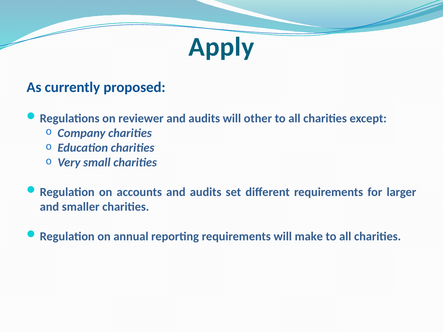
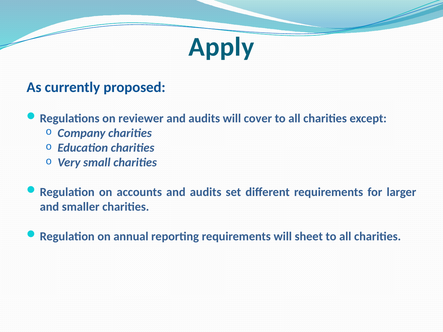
other: other -> cover
make: make -> sheet
